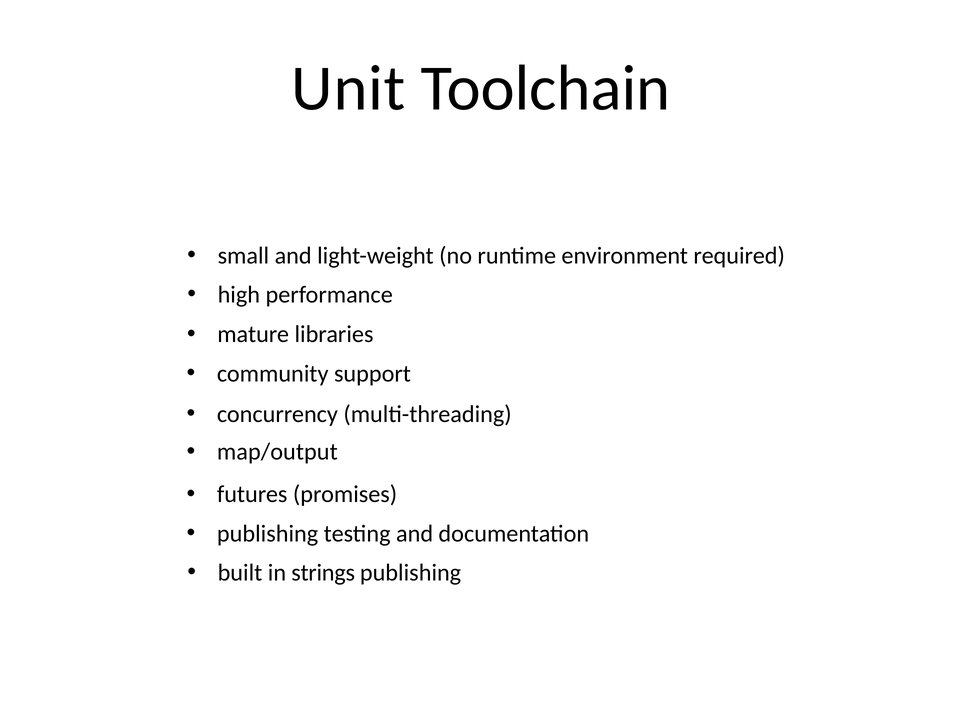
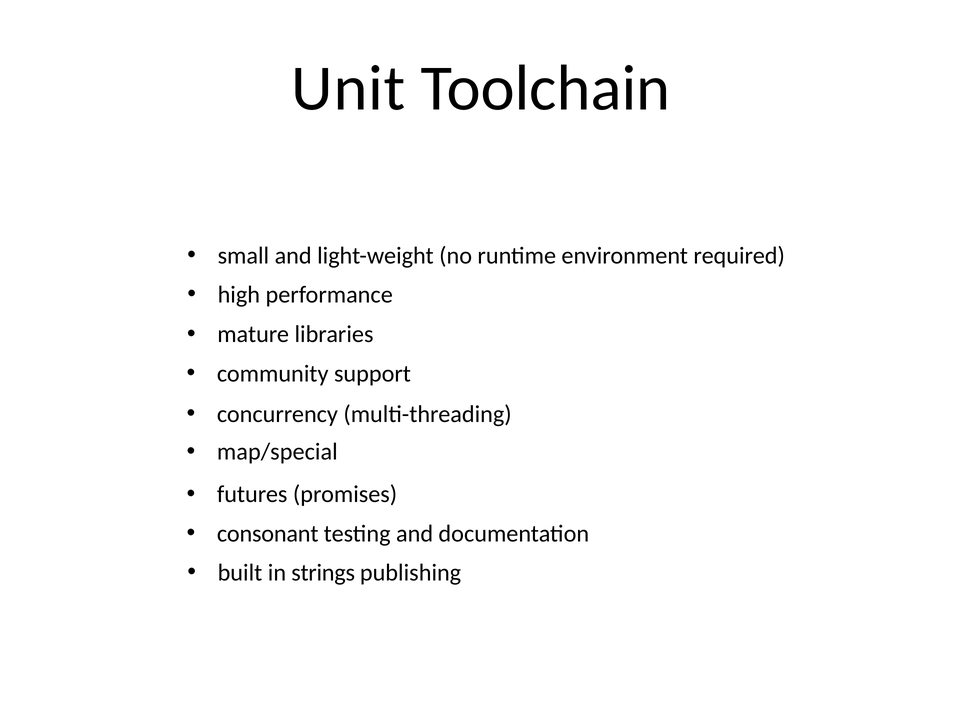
map/output: map/output -> map/special
publishing at (268, 533): publishing -> consonant
